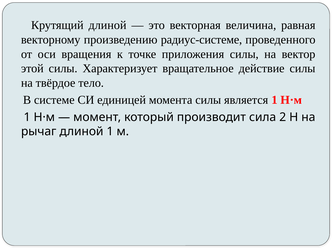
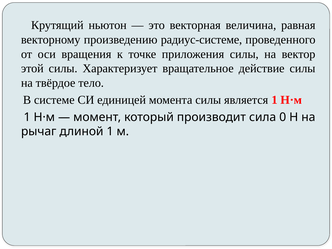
Крутящий длиной: длиной -> ньютон
2: 2 -> 0
